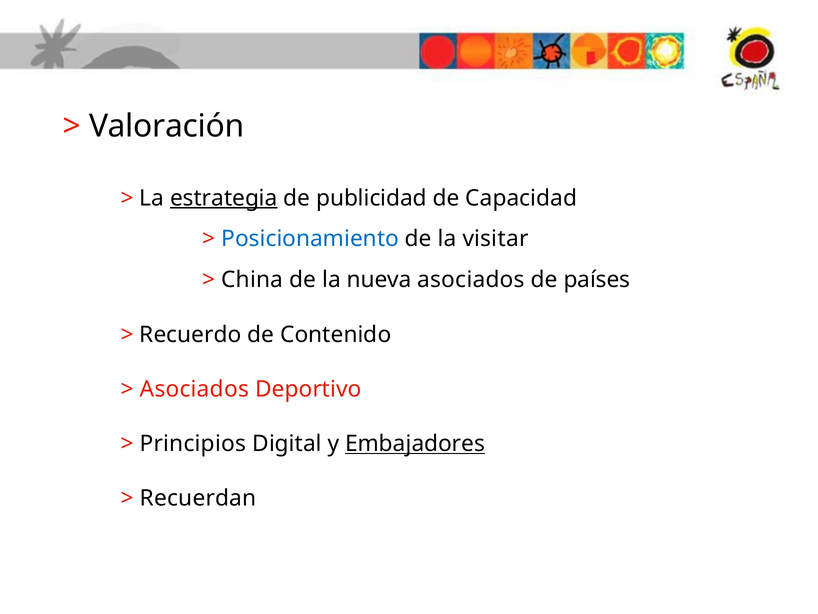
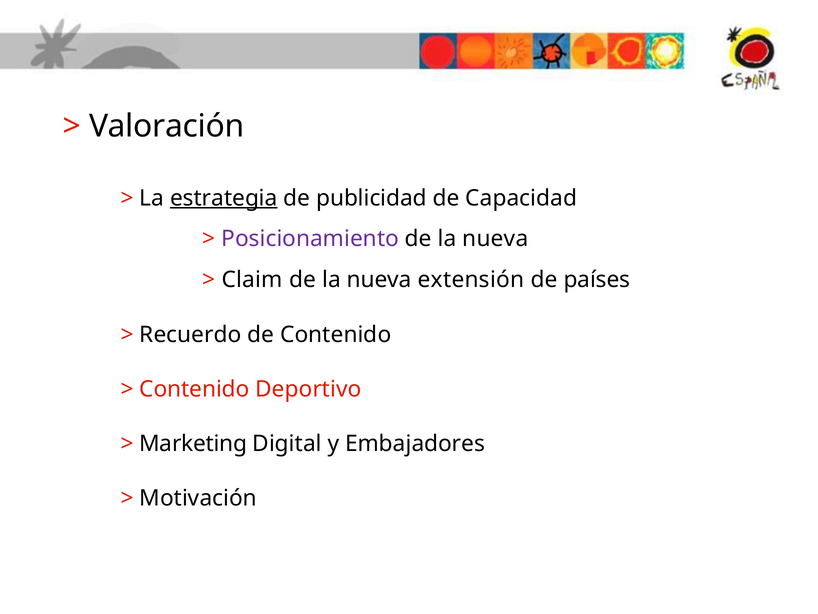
Posicionamiento colour: blue -> purple
visitar at (495, 239): visitar -> nueva
China: China -> Claim
nueva asociados: asociados -> extensión
Asociados at (194, 389): Asociados -> Contenido
Principios: Principios -> Marketing
Embajadores underline: present -> none
Recuerdan: Recuerdan -> Motivación
